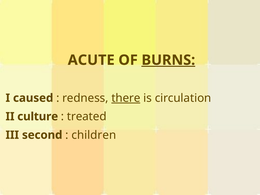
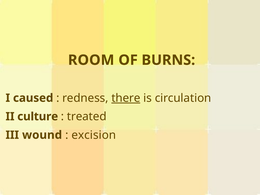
ACUTE: ACUTE -> ROOM
BURNS underline: present -> none
second: second -> wound
children: children -> excision
